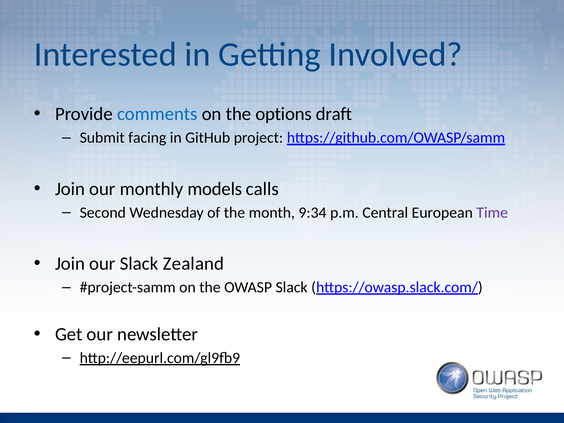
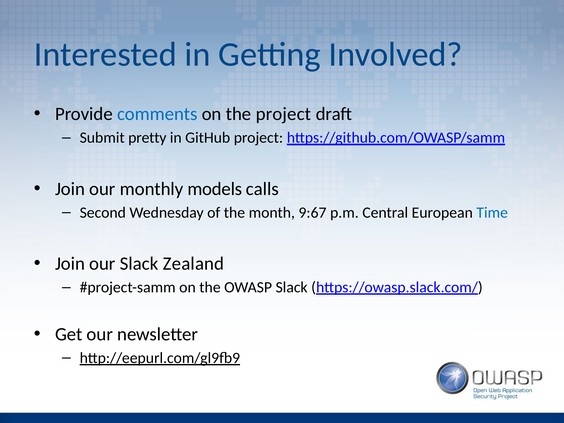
the options: options -> project
facing: facing -> pretty
9:34: 9:34 -> 9:67
Time colour: purple -> blue
